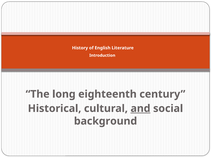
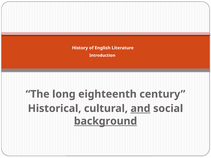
background underline: none -> present
